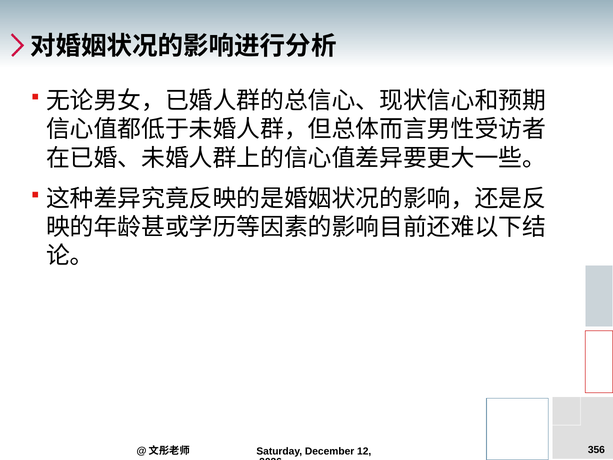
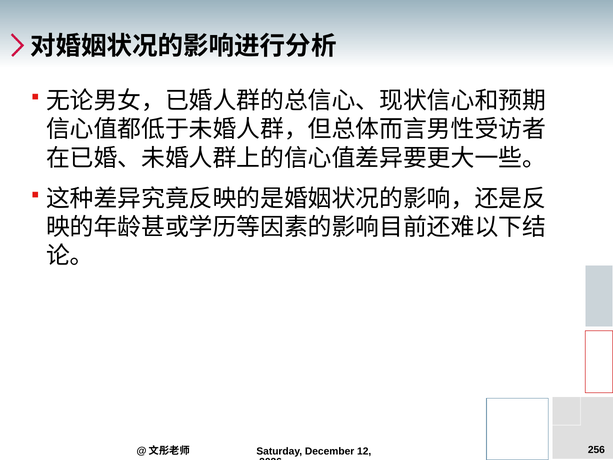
356: 356 -> 256
